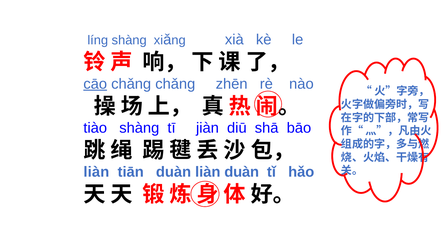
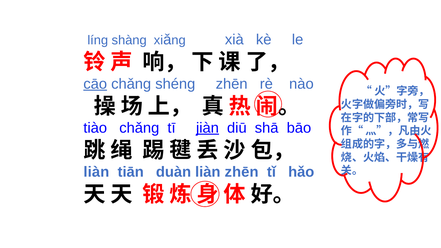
chǎng chǎng: chǎng -> shéng
tiào shàng: shàng -> chǎng
jiàn underline: none -> present
liàn duàn: duàn -> zhēn
